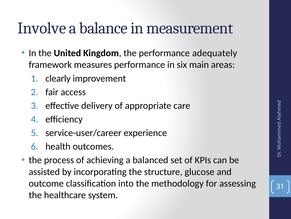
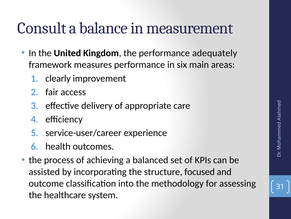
Involve: Involve -> Consult
glucose: glucose -> focused
